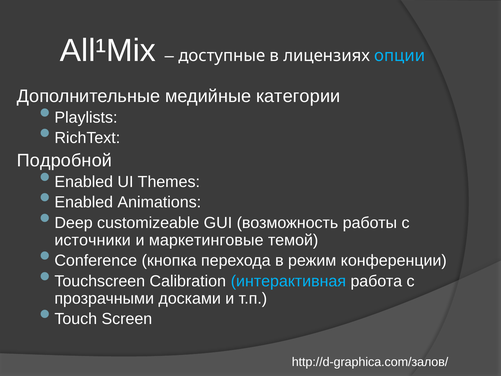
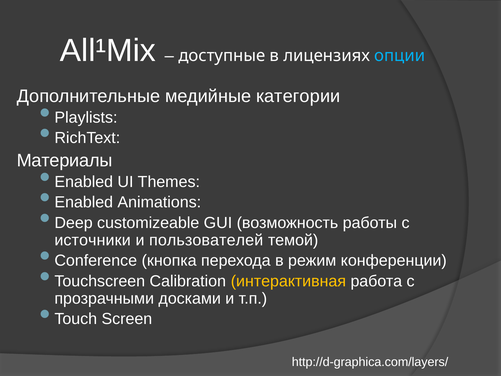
Подробной: Подробной -> Материалы
маркетинговые: маркетинговые -> пользователей
интерактивная colour: light blue -> yellow
http://d-graphica.com/залов/: http://d-graphica.com/залов/ -> http://d-graphica.com/layers/
